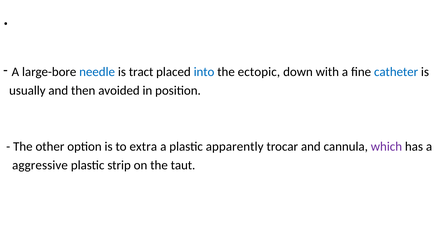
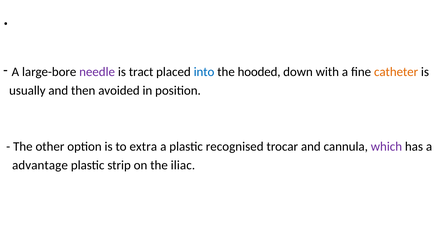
needle colour: blue -> purple
ectopic: ectopic -> hooded
catheter colour: blue -> orange
apparently: apparently -> recognised
aggressive: aggressive -> advantage
taut: taut -> iliac
